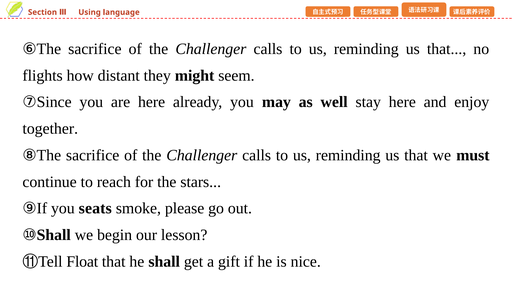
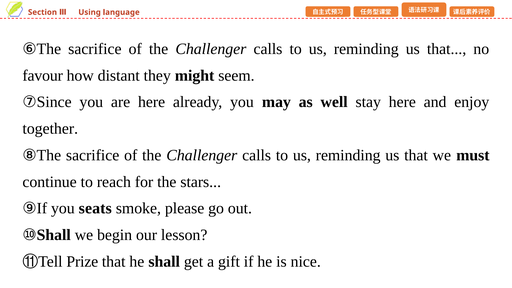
flights: flights -> favour
Float: Float -> Prize
